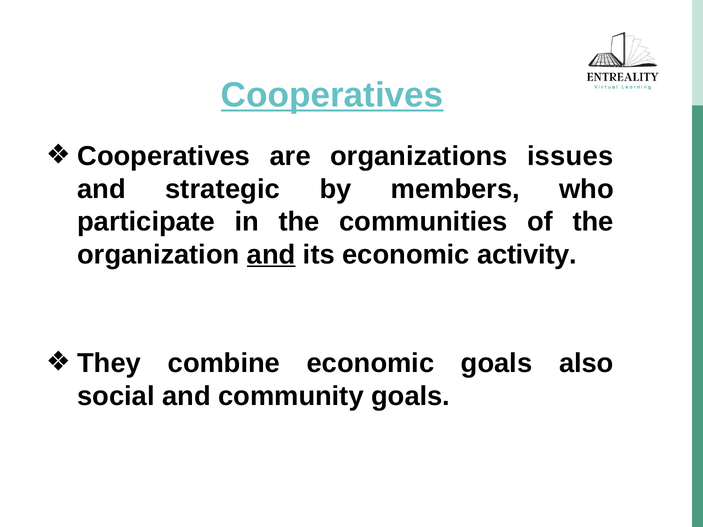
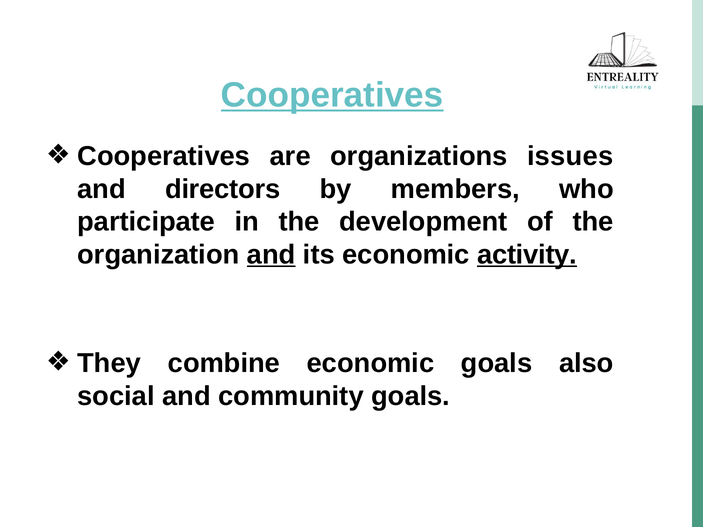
strategic: strategic -> directors
communities: communities -> development
activity underline: none -> present
